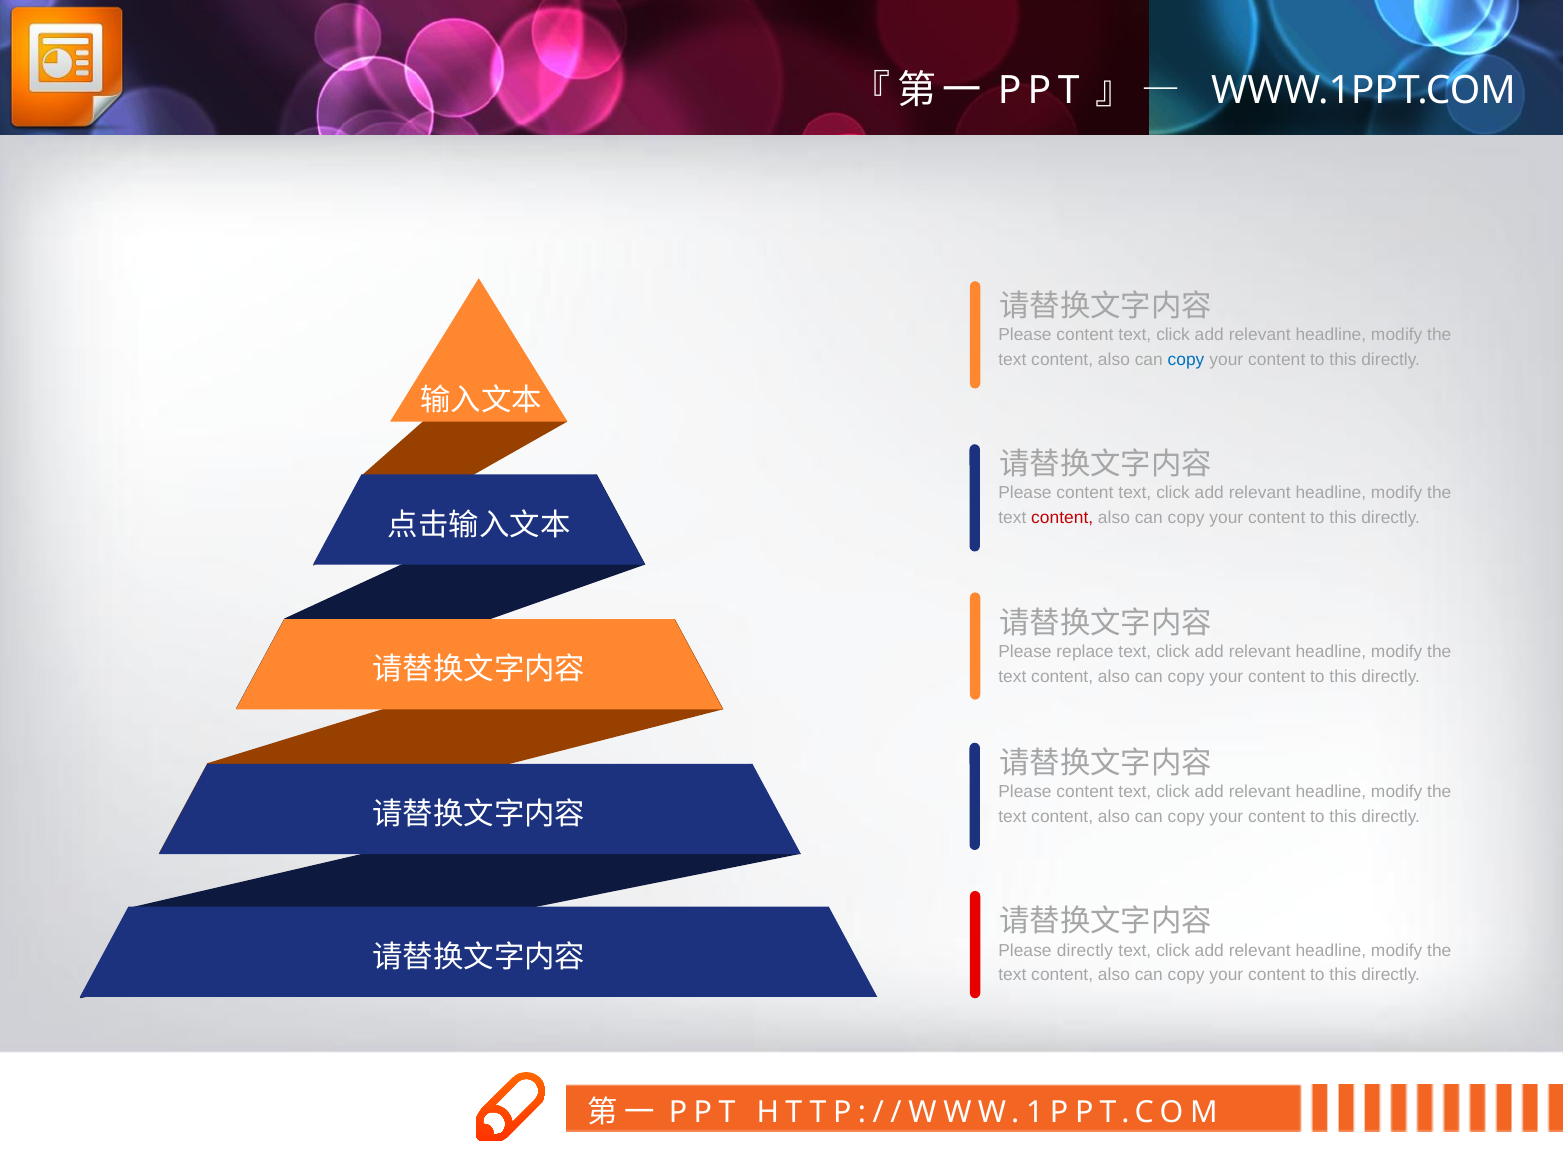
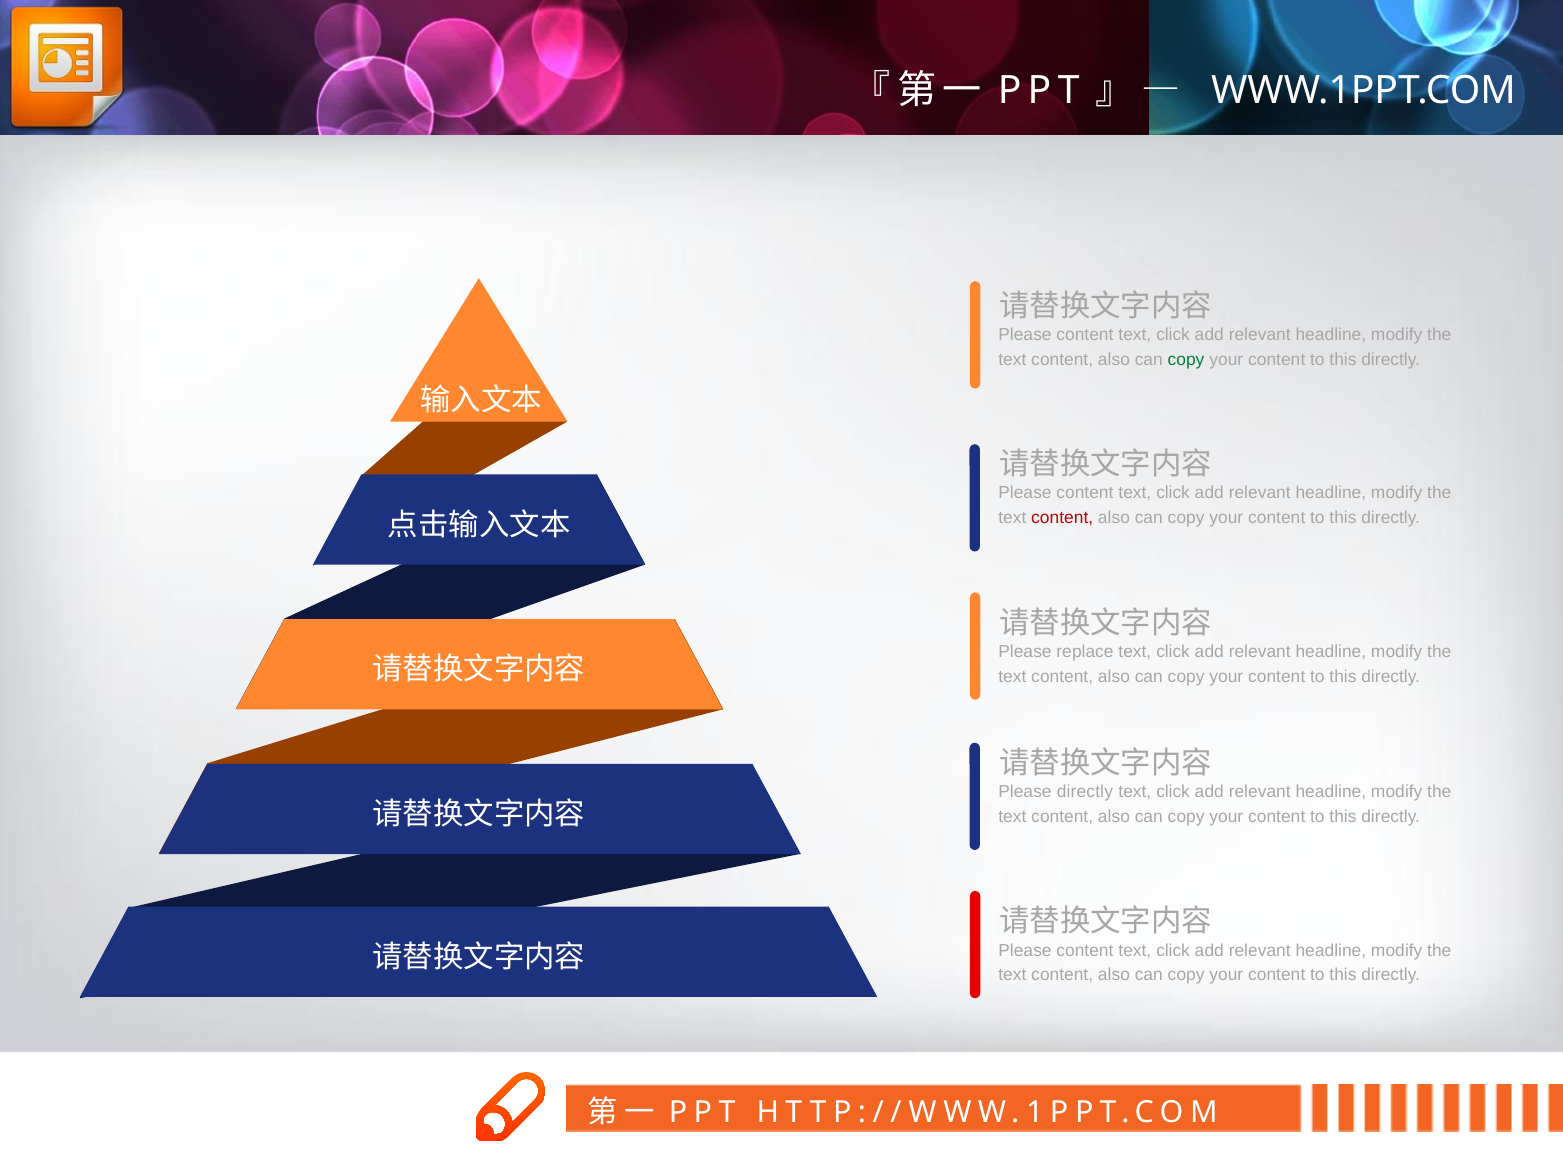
copy at (1186, 360) colour: blue -> green
content at (1085, 792): content -> directly
directly at (1085, 951): directly -> content
